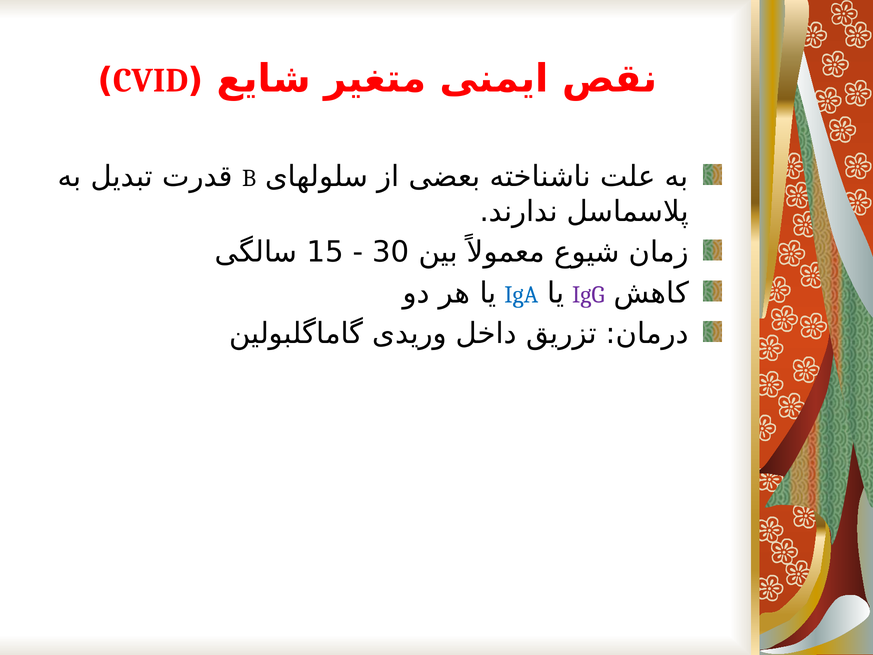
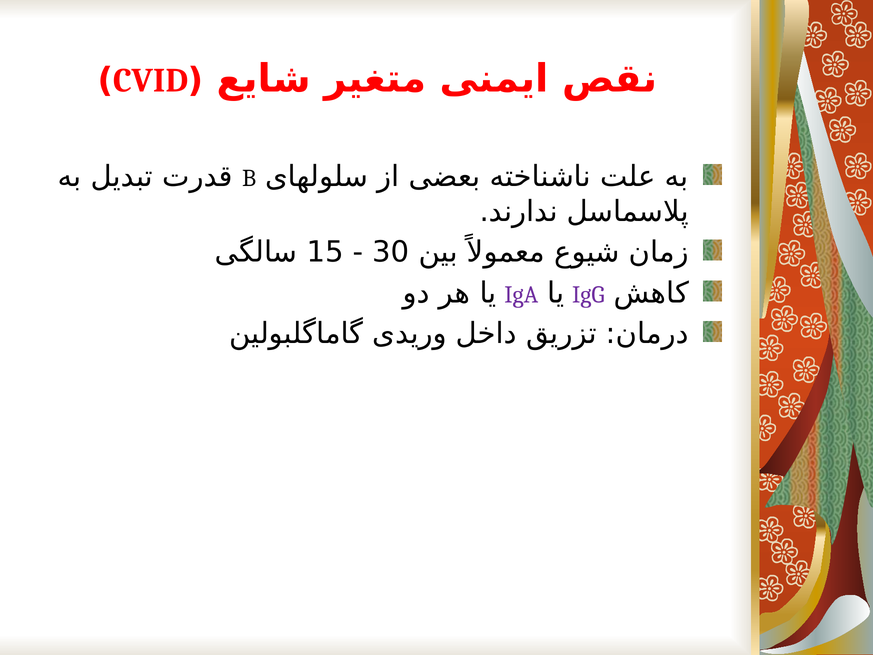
IgA colour: blue -> purple
